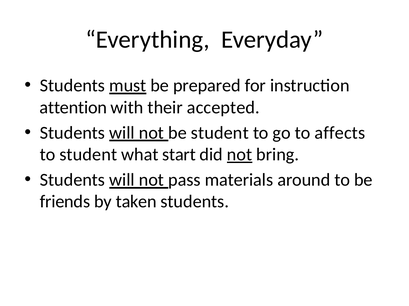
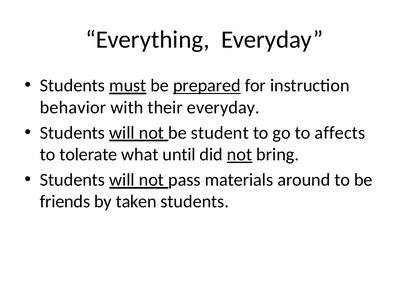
prepared underline: none -> present
attention: attention -> behavior
their accepted: accepted -> everyday
to student: student -> tolerate
start: start -> until
